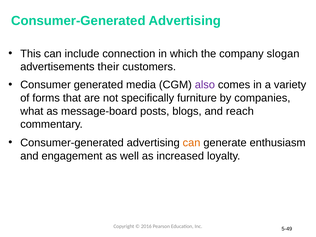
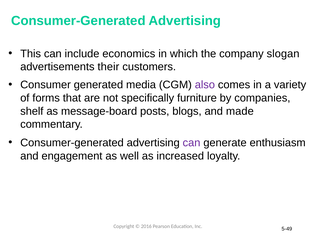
connection: connection -> economics
what: what -> shelf
reach: reach -> made
can at (192, 143) colour: orange -> purple
